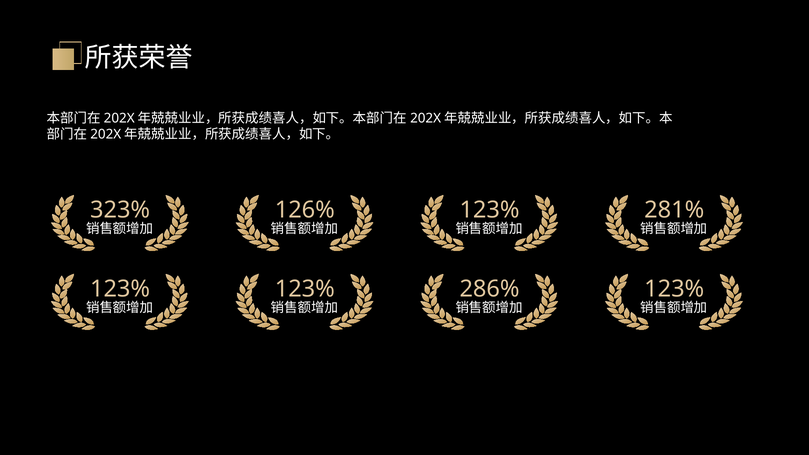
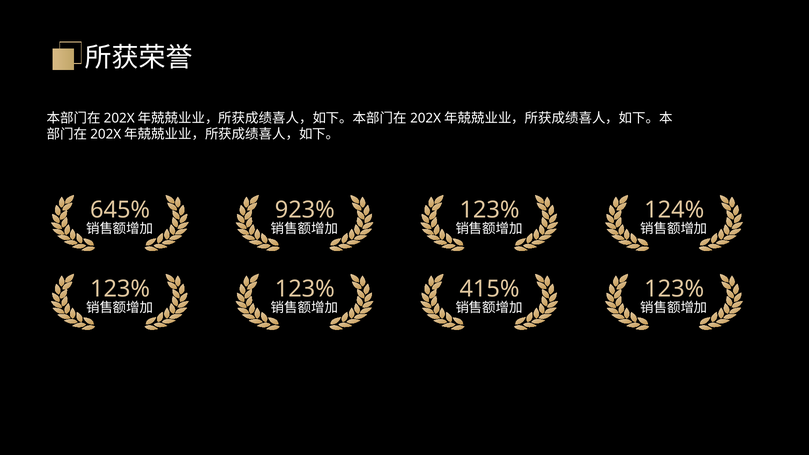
323%: 323% -> 645%
126%: 126% -> 923%
281%: 281% -> 124%
286%: 286% -> 415%
